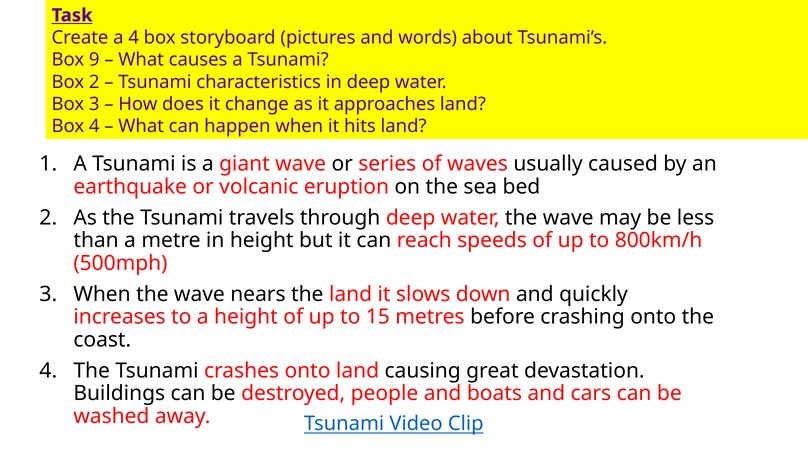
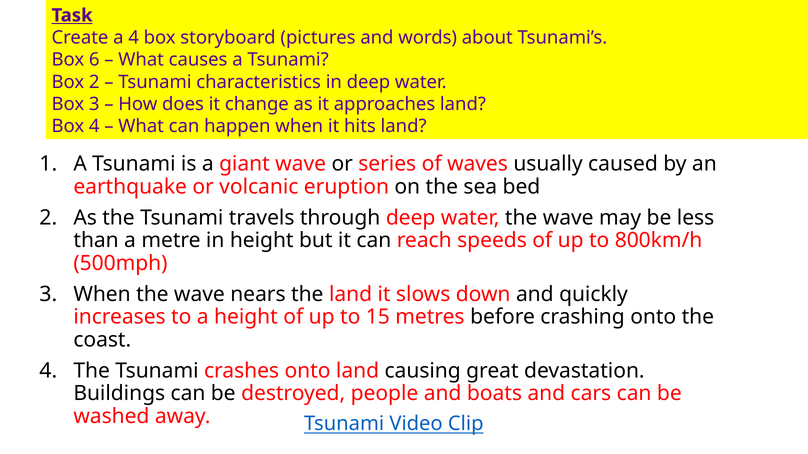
9: 9 -> 6
